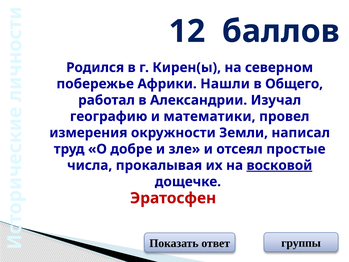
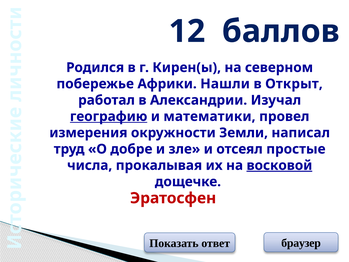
Общего: Общего -> Открыт
географию underline: none -> present
группы: группы -> браузер
